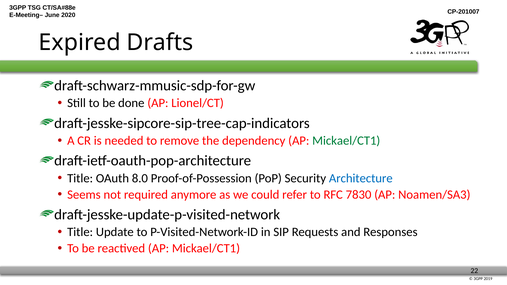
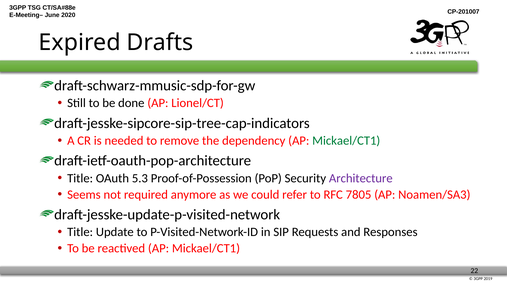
8.0: 8.0 -> 5.3
Architecture colour: blue -> purple
7830: 7830 -> 7805
